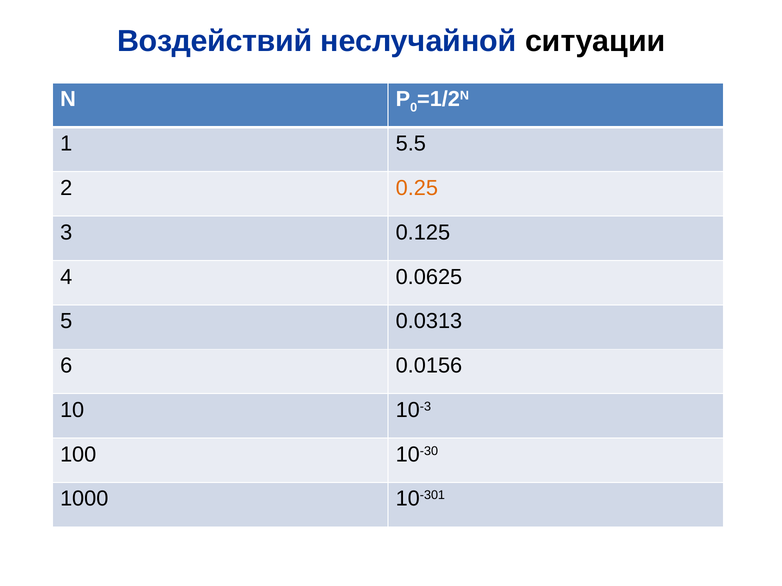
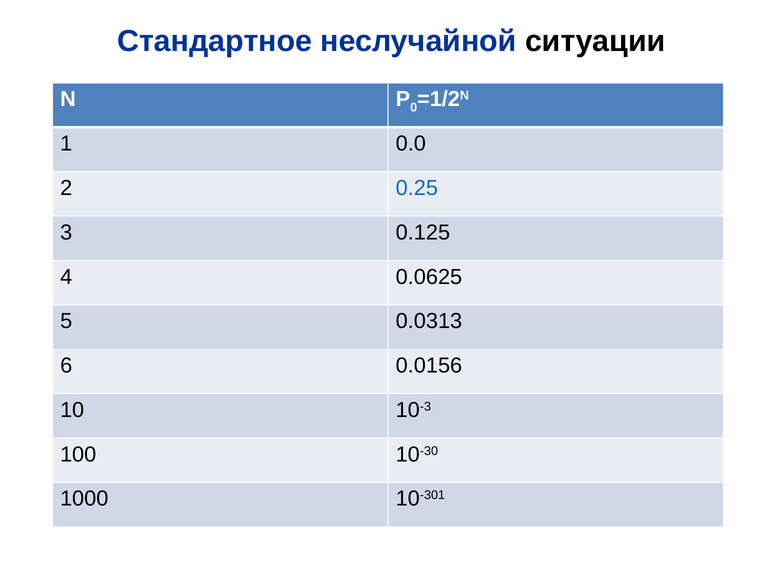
Воздействий: Воздействий -> Стандартное
5.5: 5.5 -> 0.0
0.25 colour: orange -> blue
